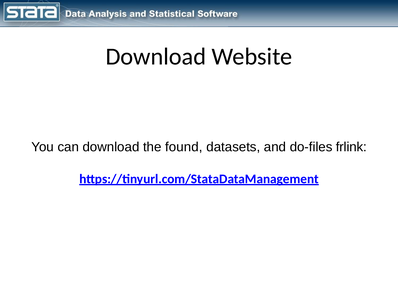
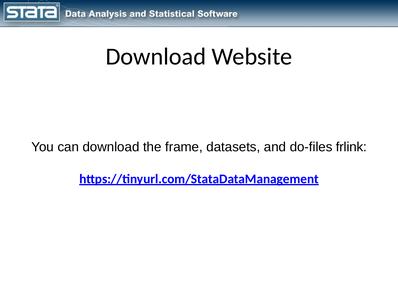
found: found -> frame
